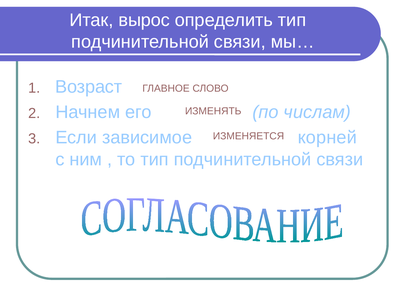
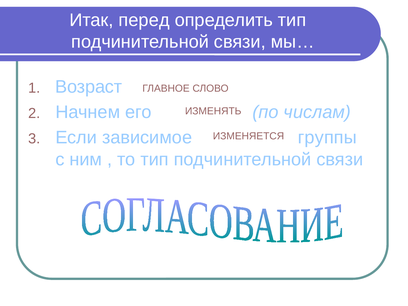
вырос: вырос -> перед
корней: корней -> группы
